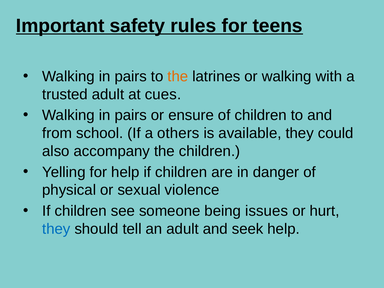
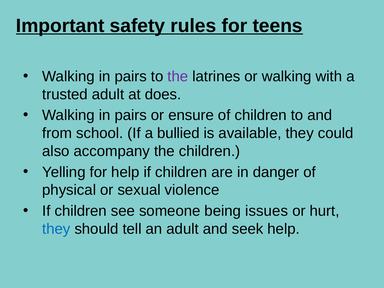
the at (178, 76) colour: orange -> purple
cues: cues -> does
others: others -> bullied
